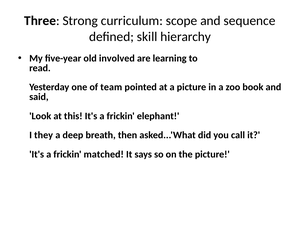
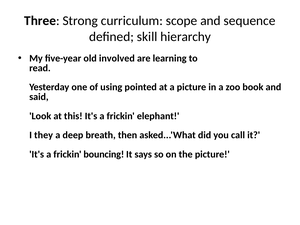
team: team -> using
matched: matched -> bouncing
